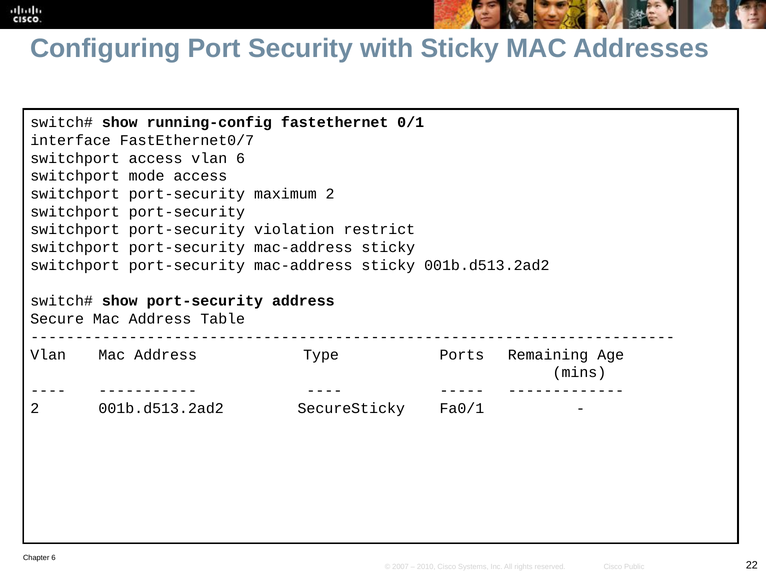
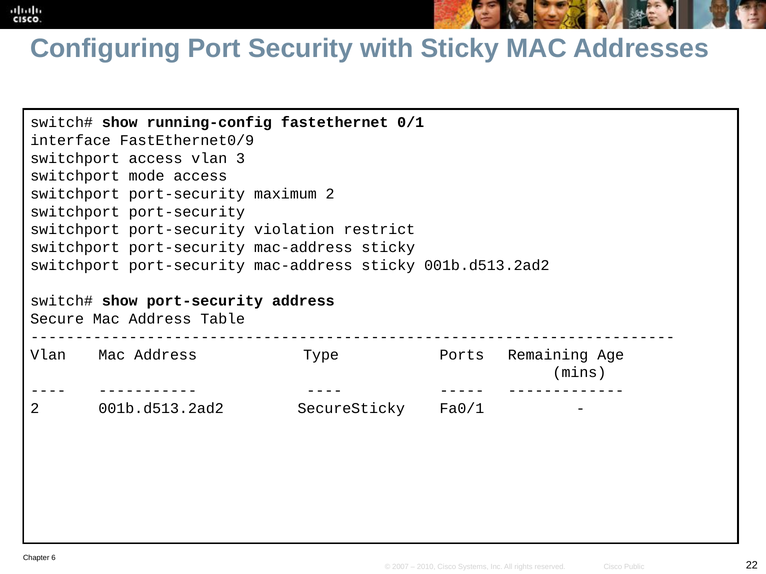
FastEthernet0/7: FastEthernet0/7 -> FastEthernet0/9
vlan 6: 6 -> 3
